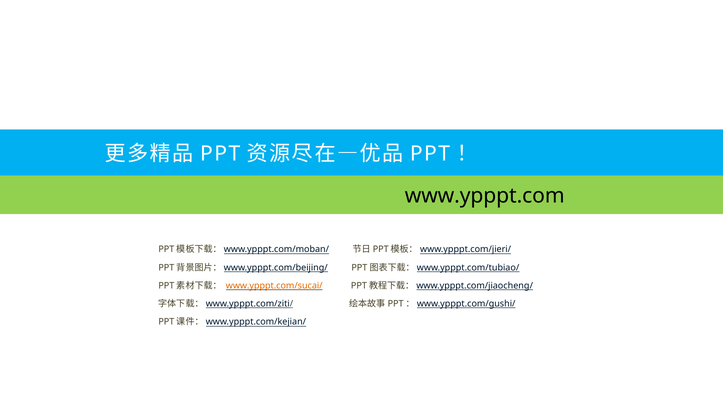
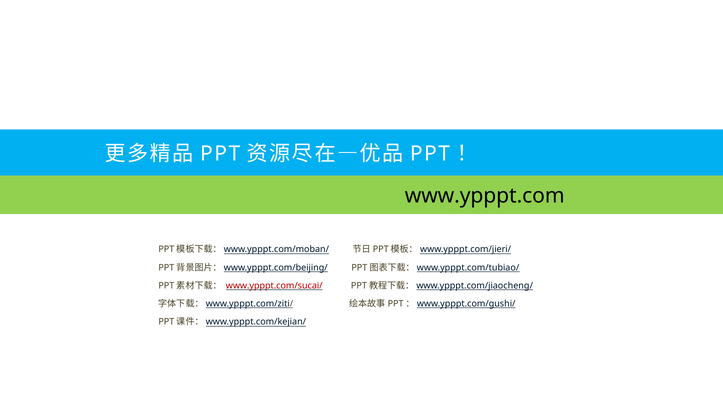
www.ypppt.com/sucai/ colour: orange -> red
